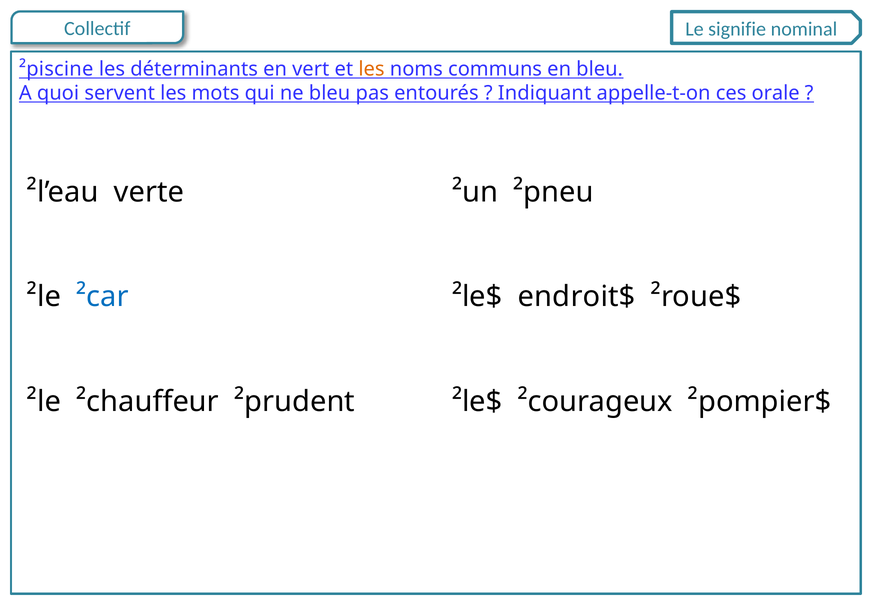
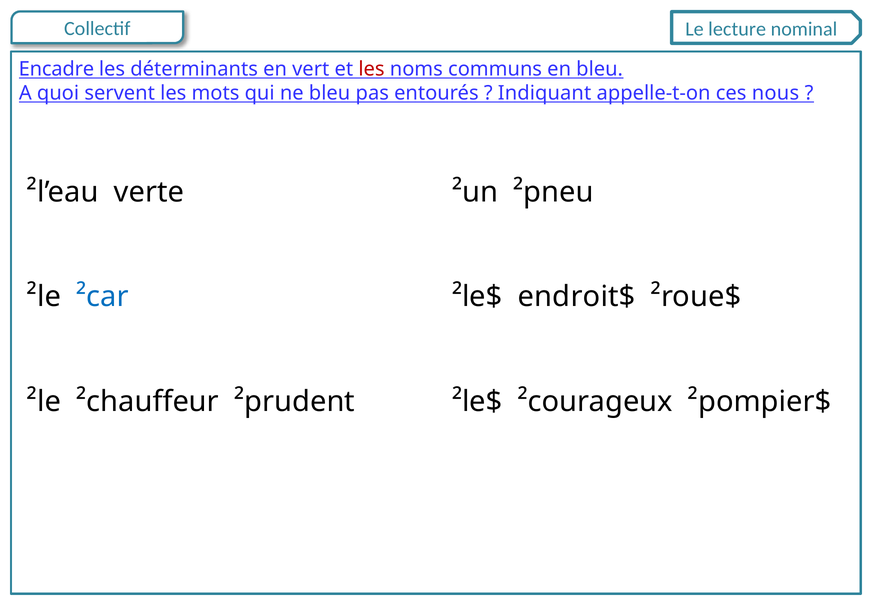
signifie: signifie -> lecture
²piscine: ²piscine -> Encadre
les at (372, 69) colour: orange -> red
orale: orale -> nous
